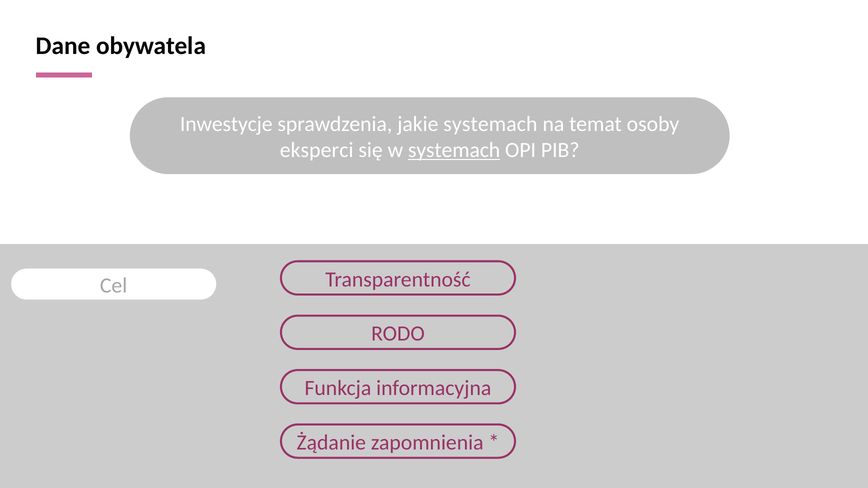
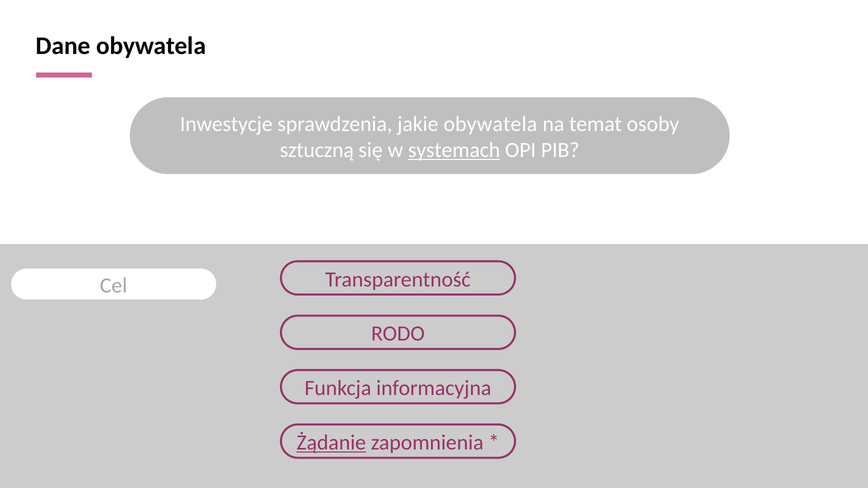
jakie systemach: systemach -> obywatela
eksperci: eksperci -> sztuczną
Żądanie underline: none -> present
